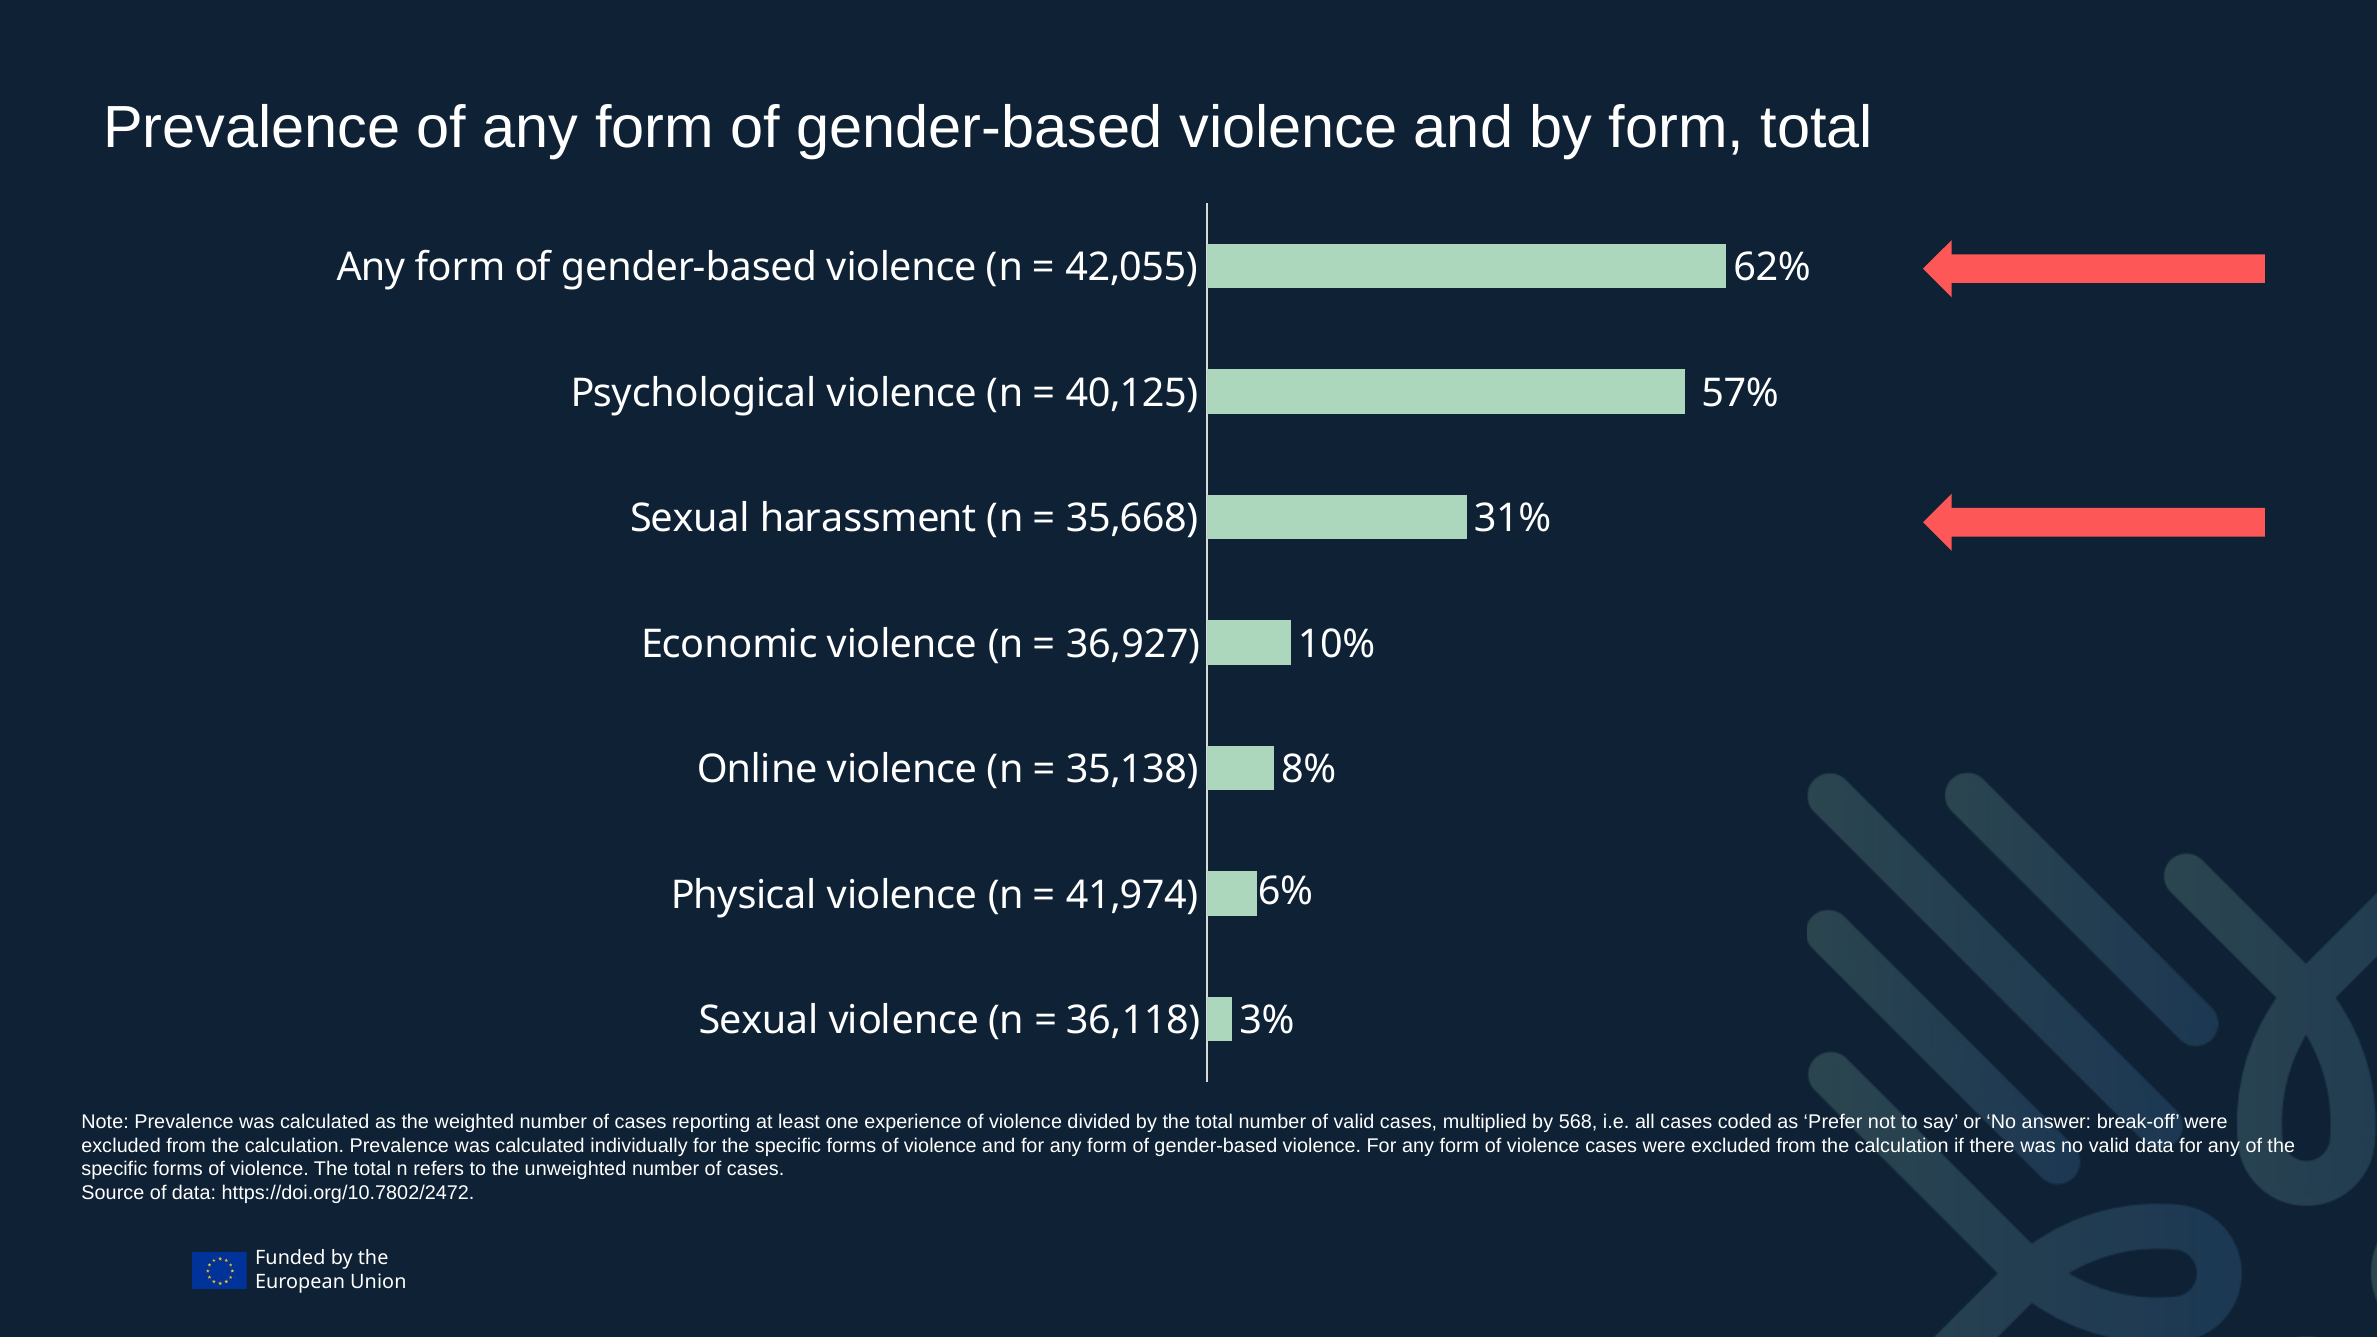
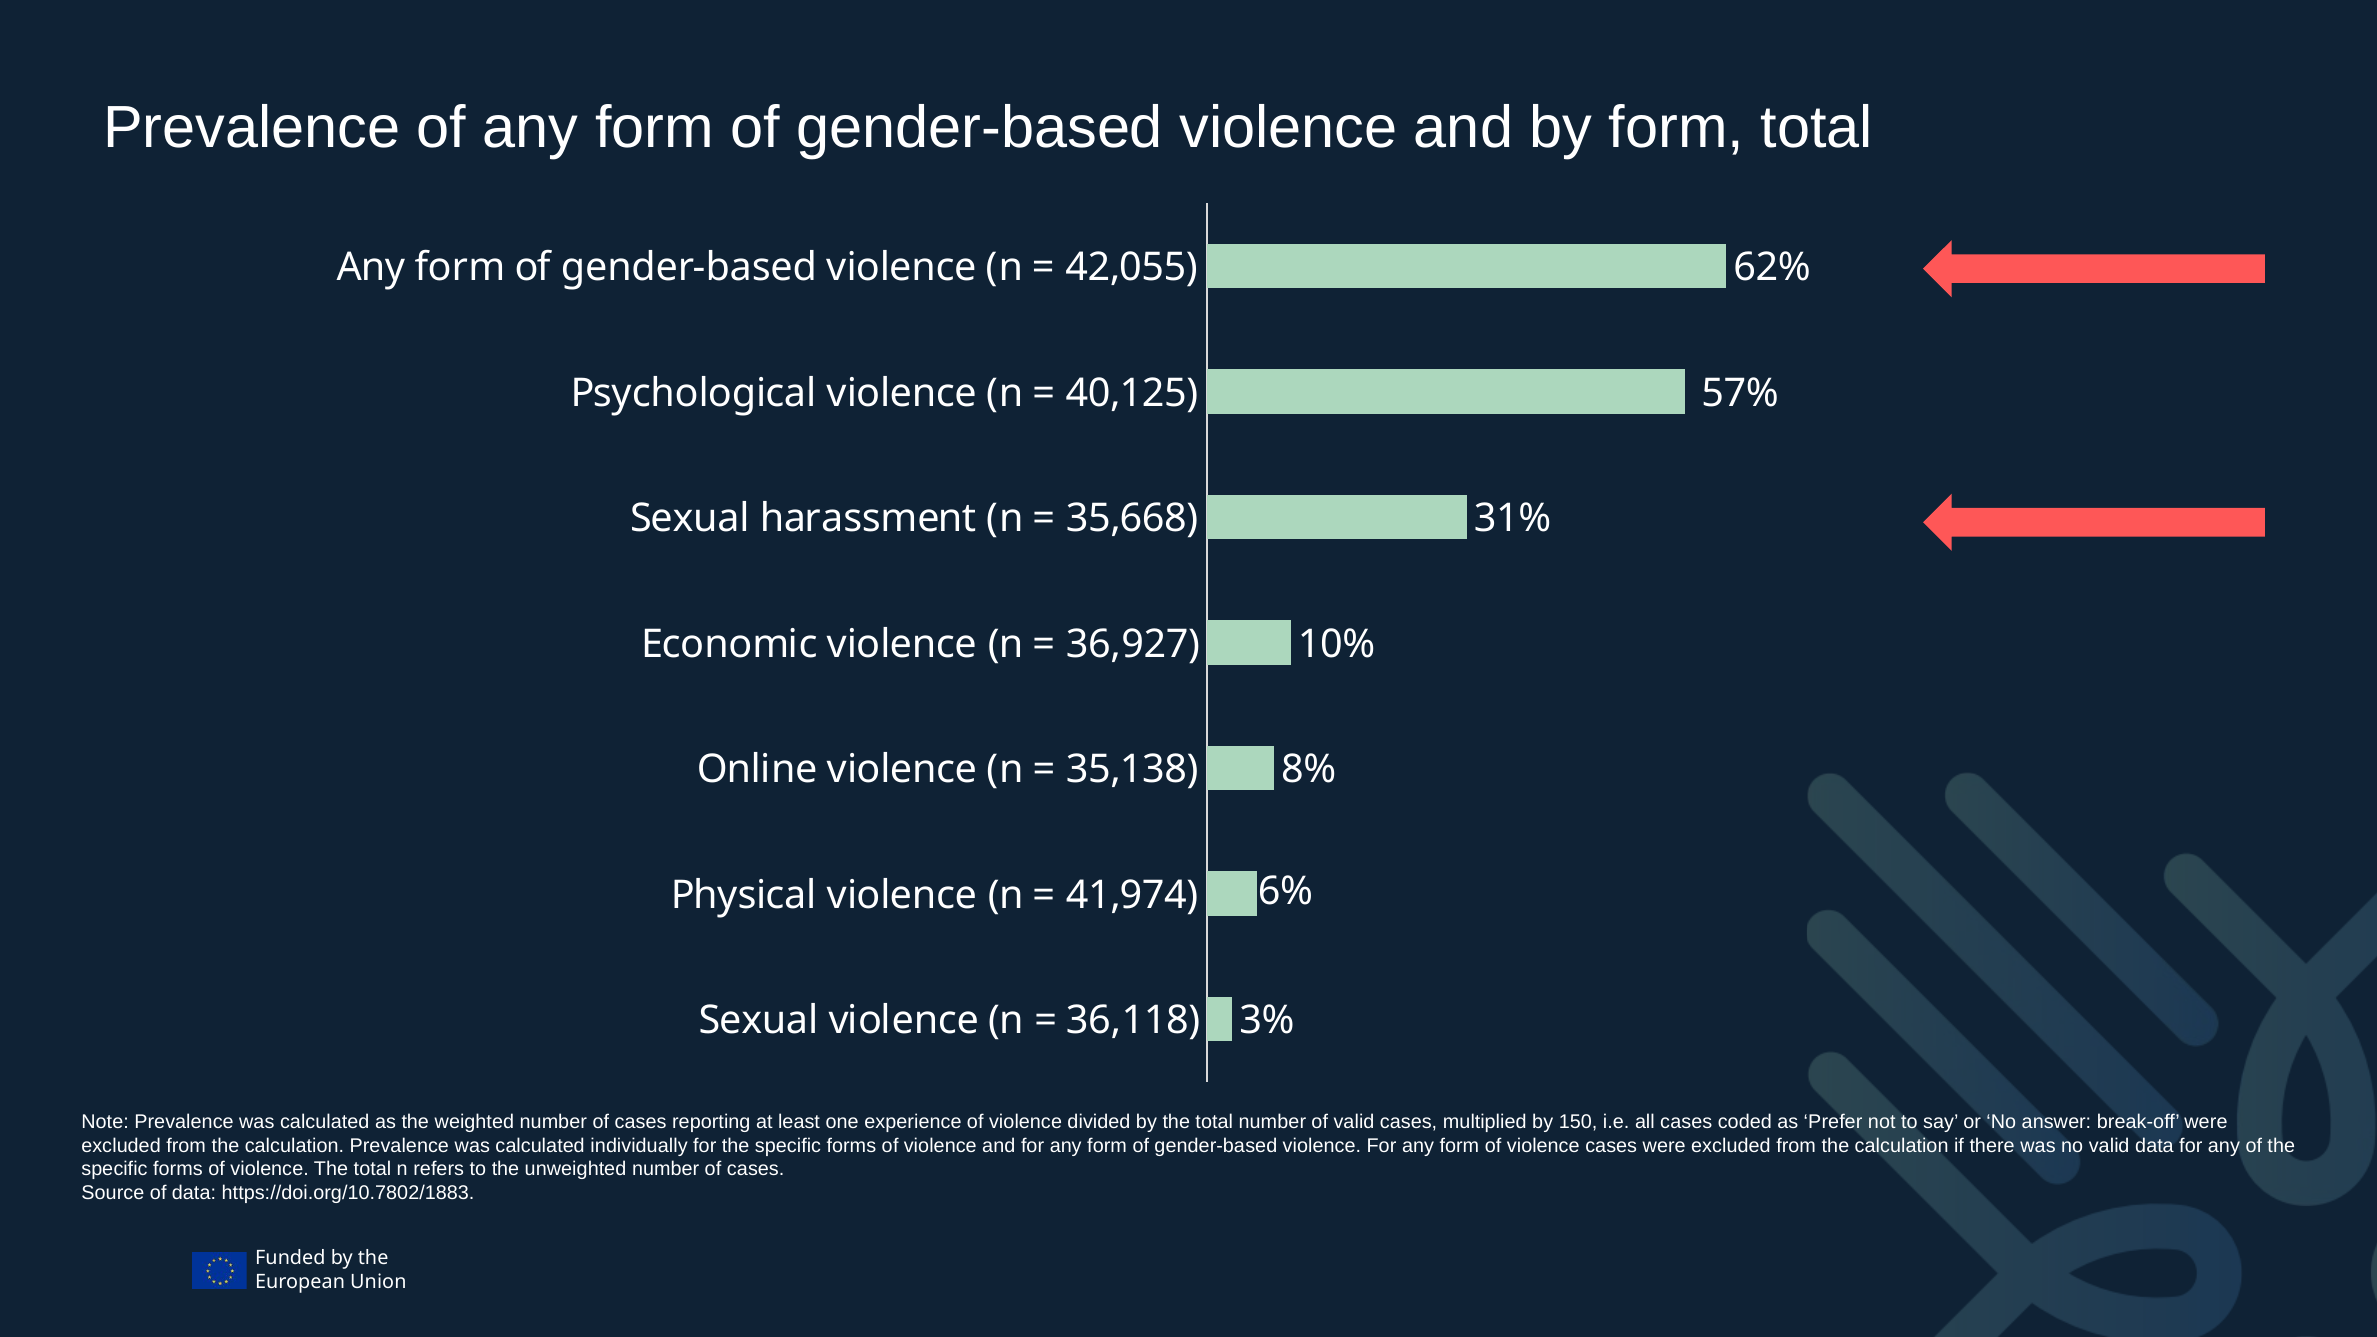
568: 568 -> 150
https://doi.org/10.7802/2472: https://doi.org/10.7802/2472 -> https://doi.org/10.7802/1883
